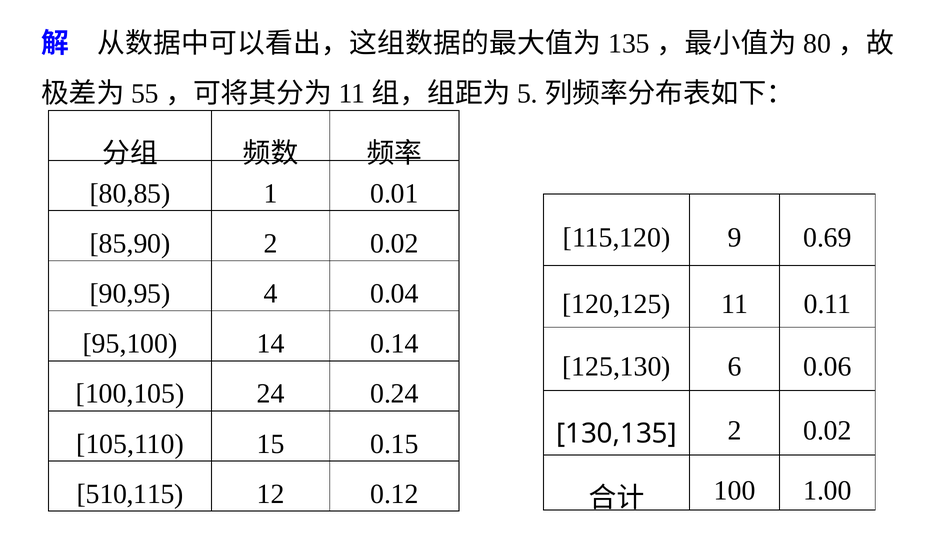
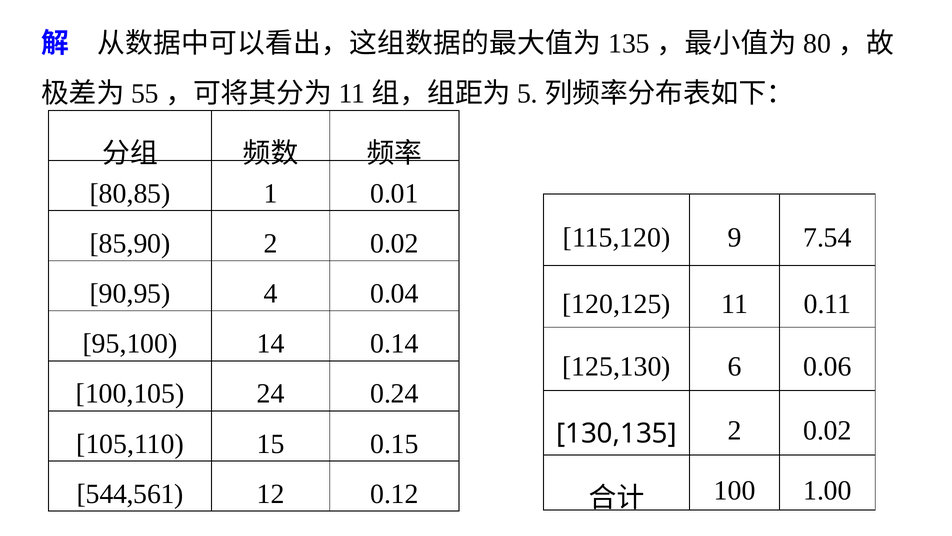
0.69: 0.69 -> 7.54
510,115: 510,115 -> 544,561
